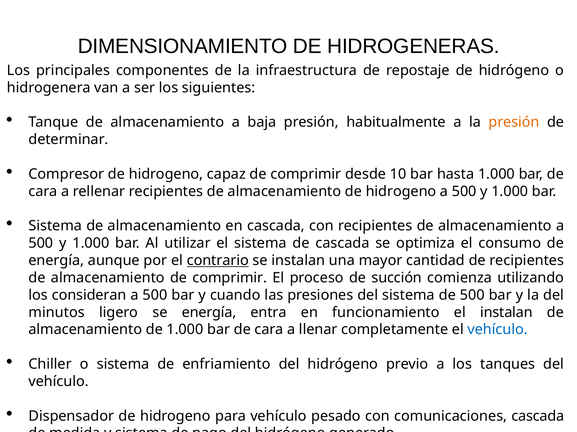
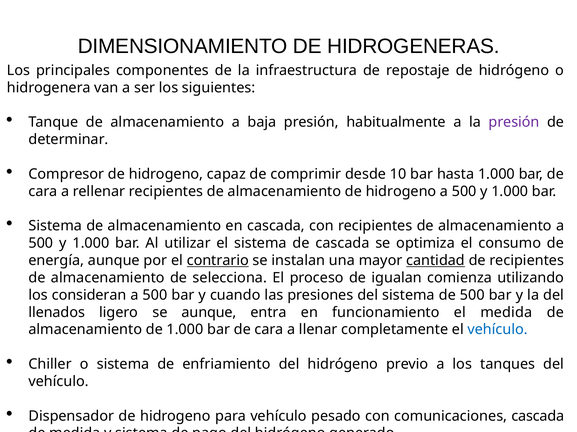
presión at (514, 122) colour: orange -> purple
cantidad underline: none -> present
almacenamiento de comprimir: comprimir -> selecciona
succión: succión -> igualan
minutos: minutos -> llenados
se energía: energía -> aunque
el instalan: instalan -> medida
